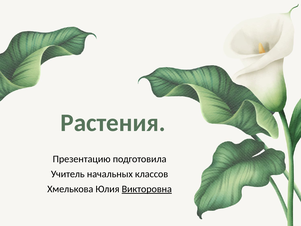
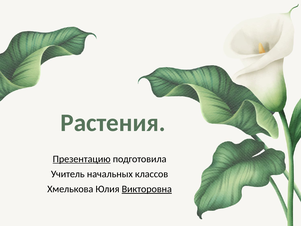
Презентацию underline: none -> present
